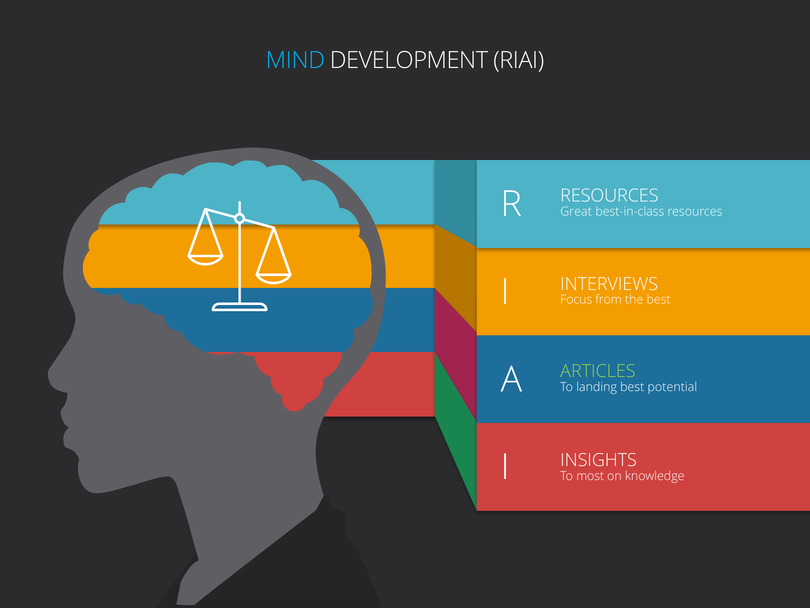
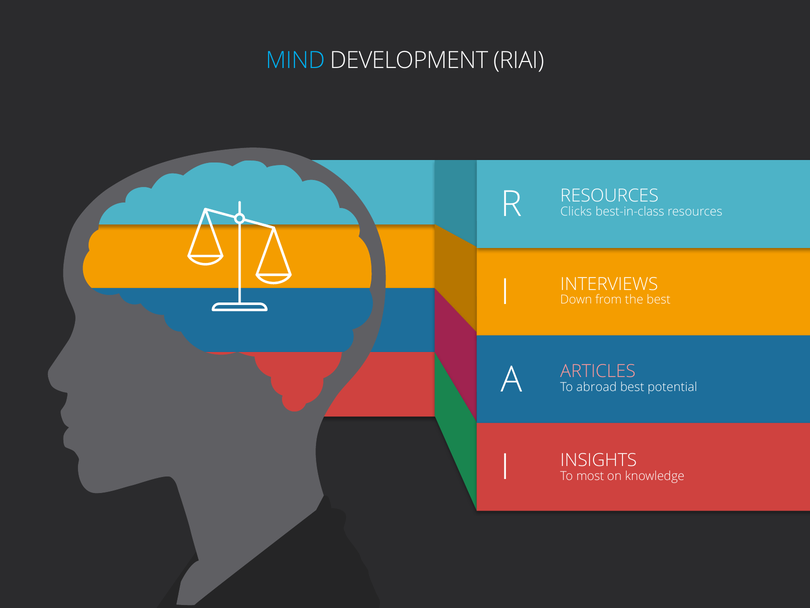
Great: Great -> Clicks
Focus: Focus -> Down
ARTICLES colour: light green -> pink
landing: landing -> abroad
